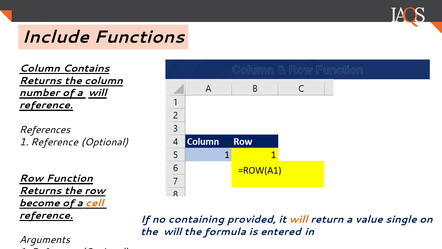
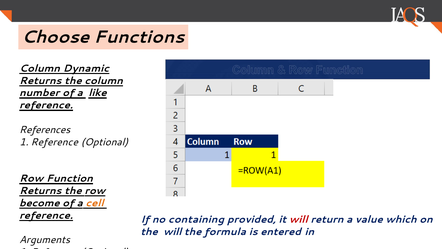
Include: Include -> Choose
Contains: Contains -> Dynamic
a will: will -> like
will at (299, 219) colour: orange -> red
single: single -> which
